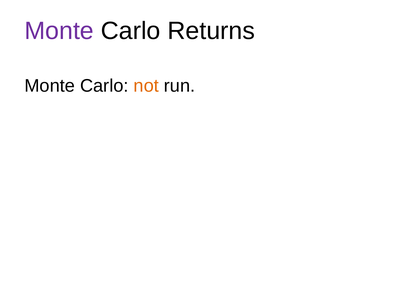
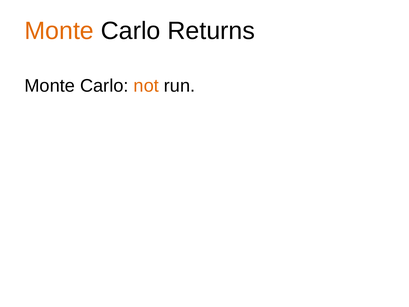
Monte at (59, 31) colour: purple -> orange
